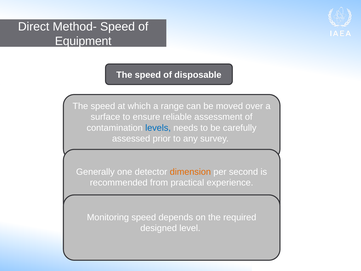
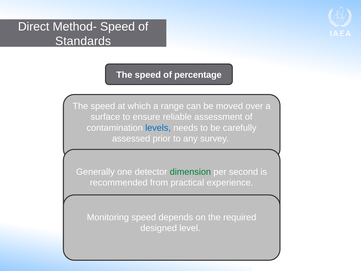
Equipment: Equipment -> Standards
disposable: disposable -> percentage
dimension colour: orange -> green
